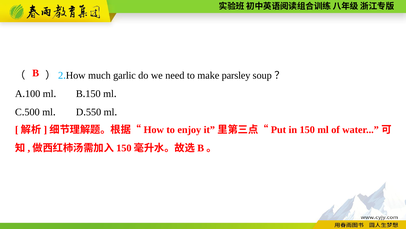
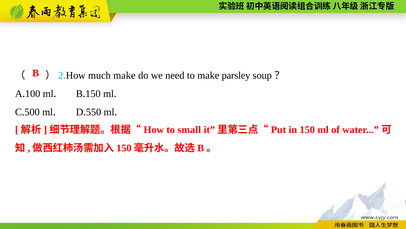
much garlic: garlic -> make
enjoy: enjoy -> small
